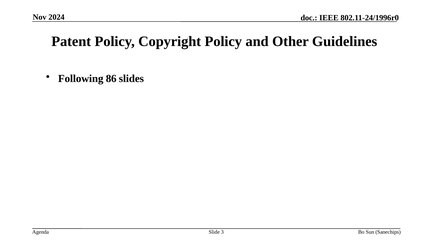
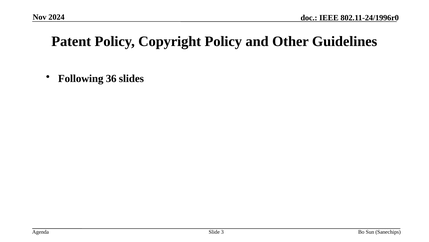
86: 86 -> 36
